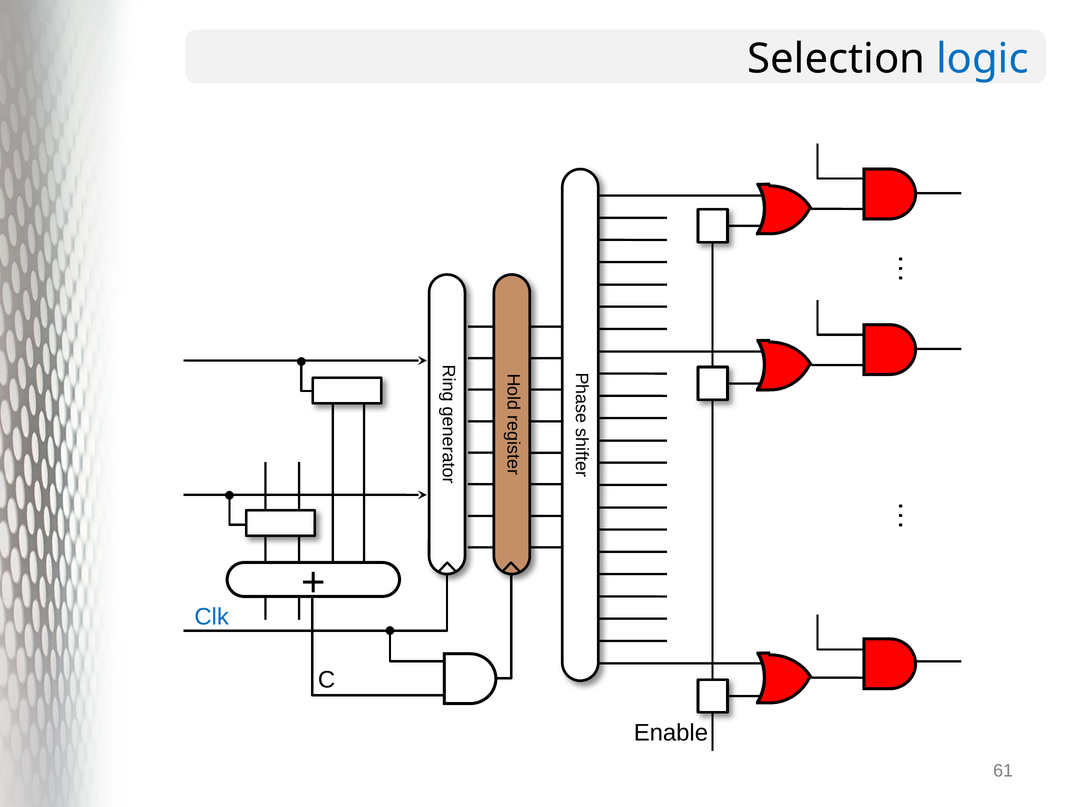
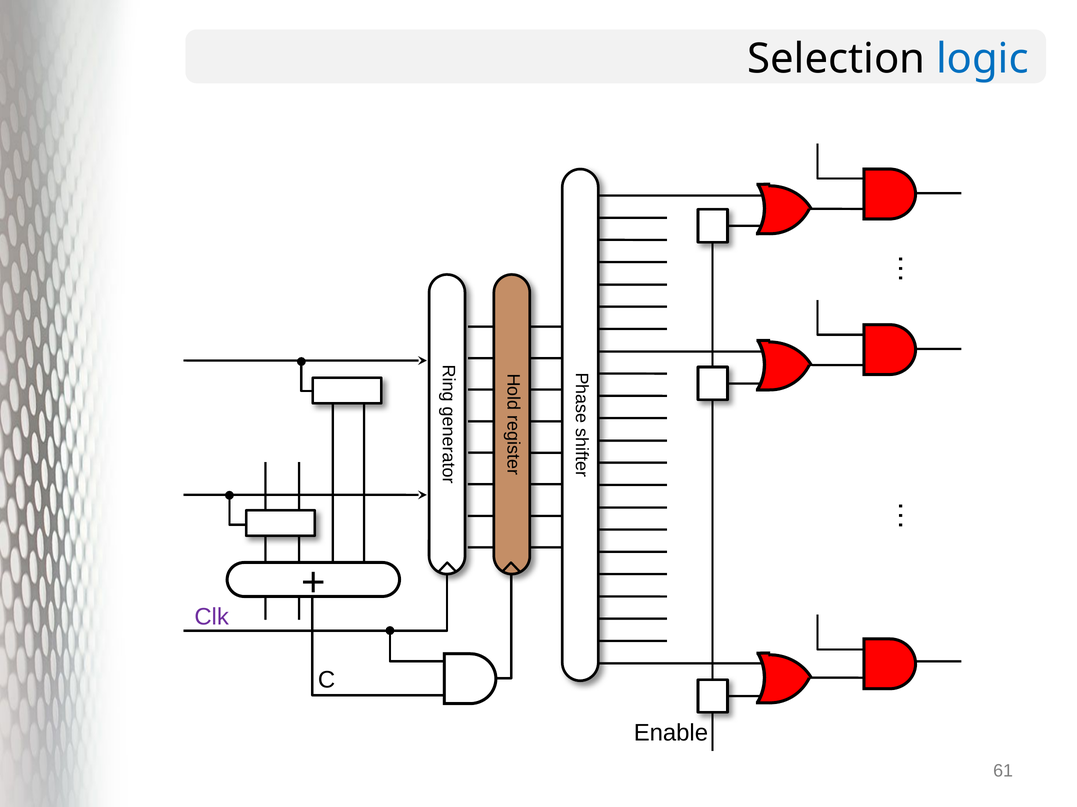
Clk colour: blue -> purple
